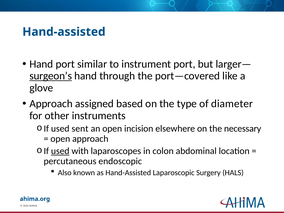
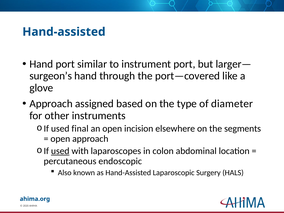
surgeon’s underline: present -> none
sent: sent -> final
necessary: necessary -> segments
